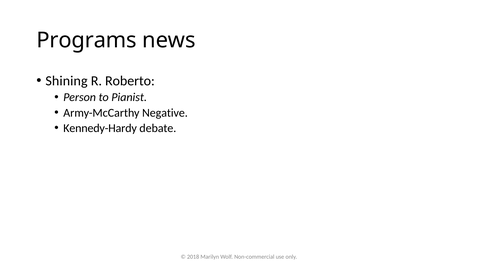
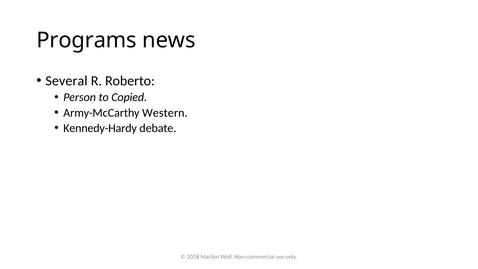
Shining: Shining -> Several
Pianist: Pianist -> Copied
Negative: Negative -> Western
